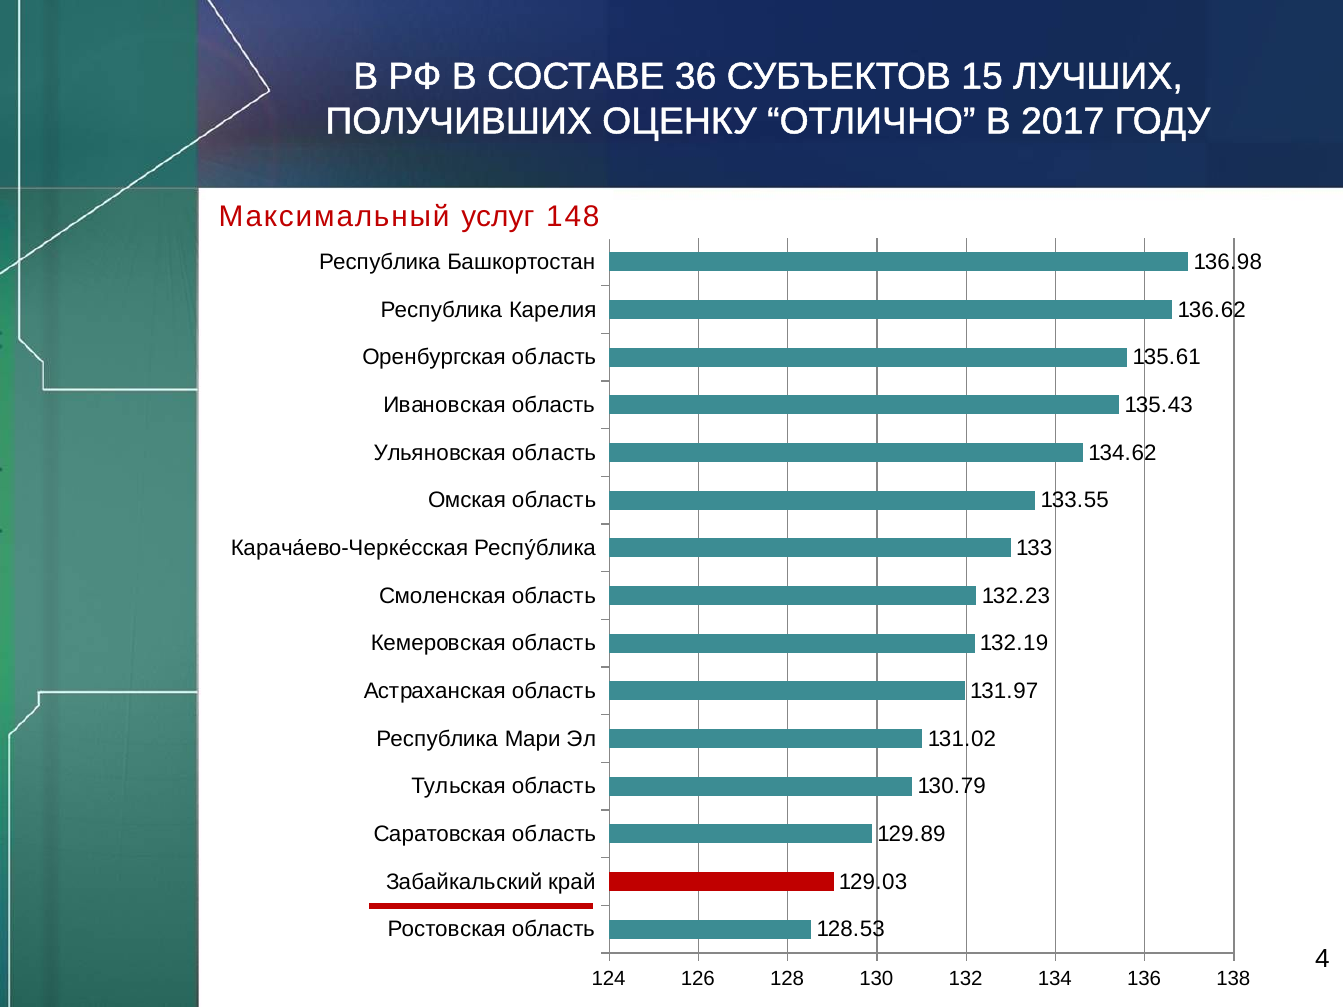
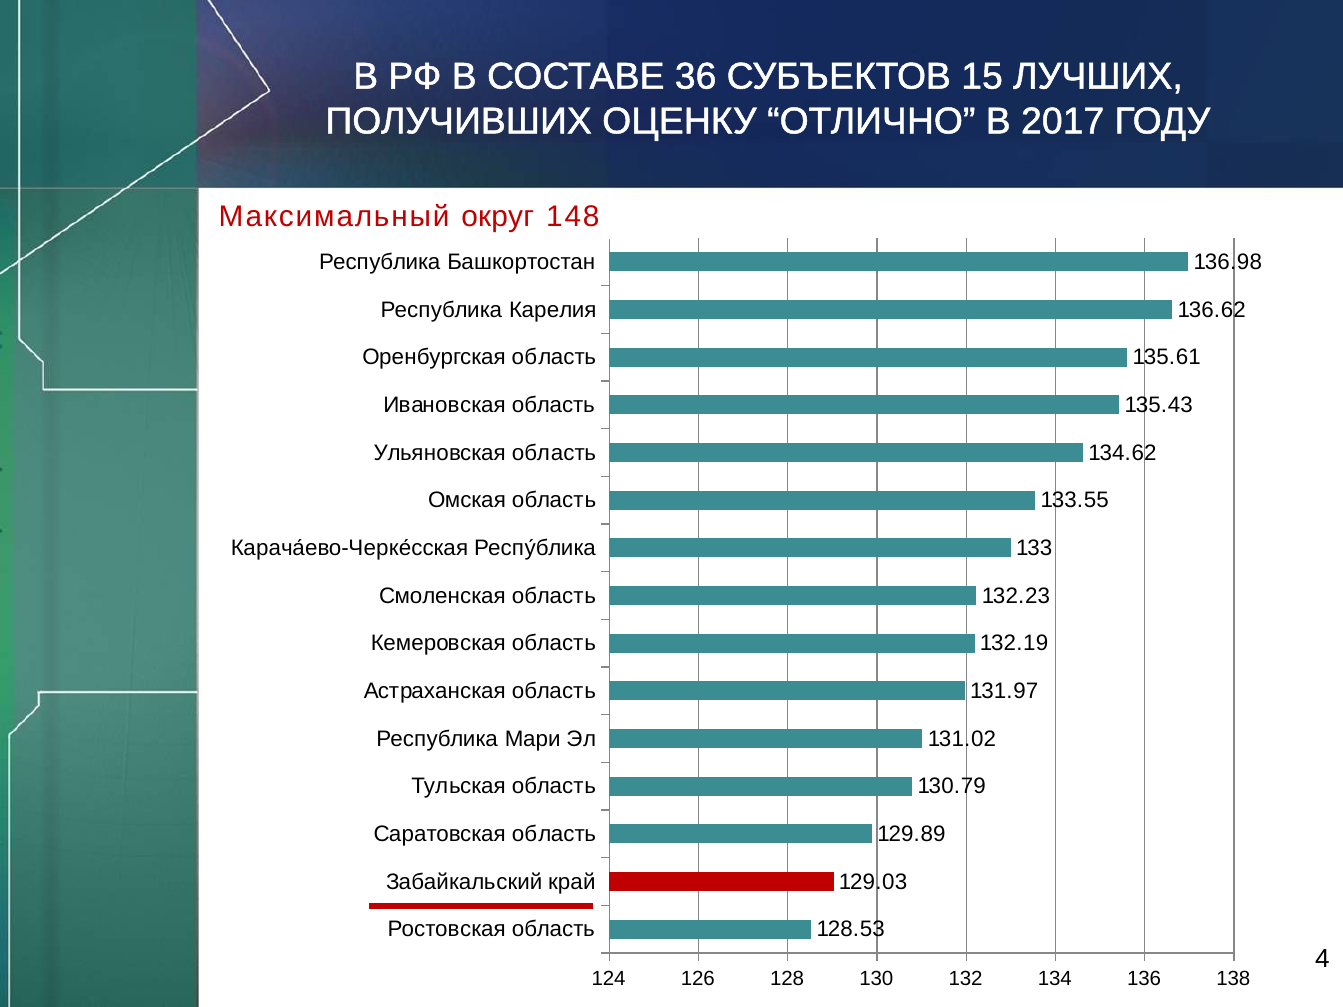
услуг: услуг -> округ
